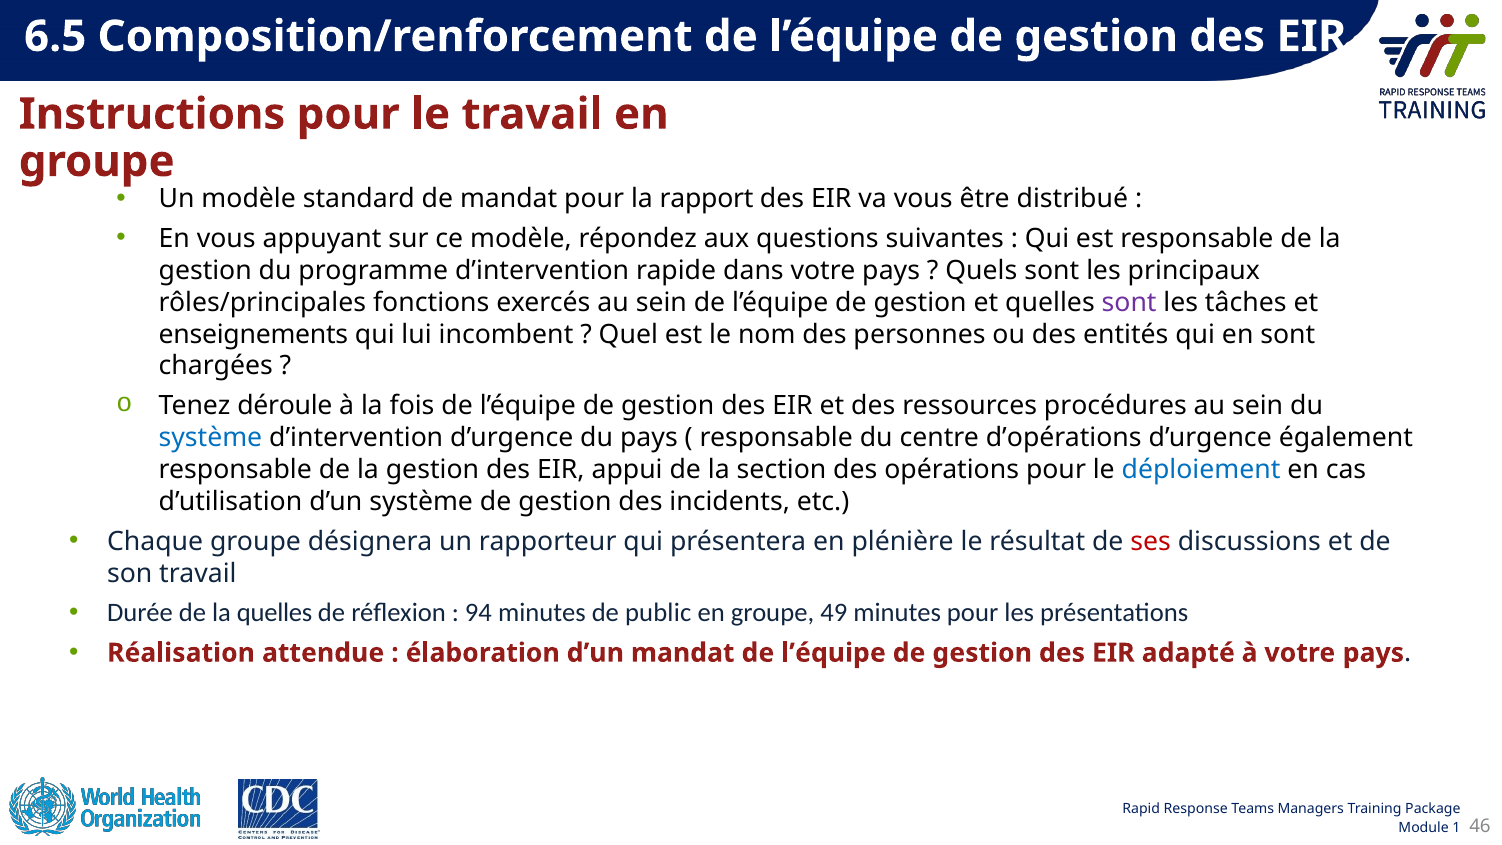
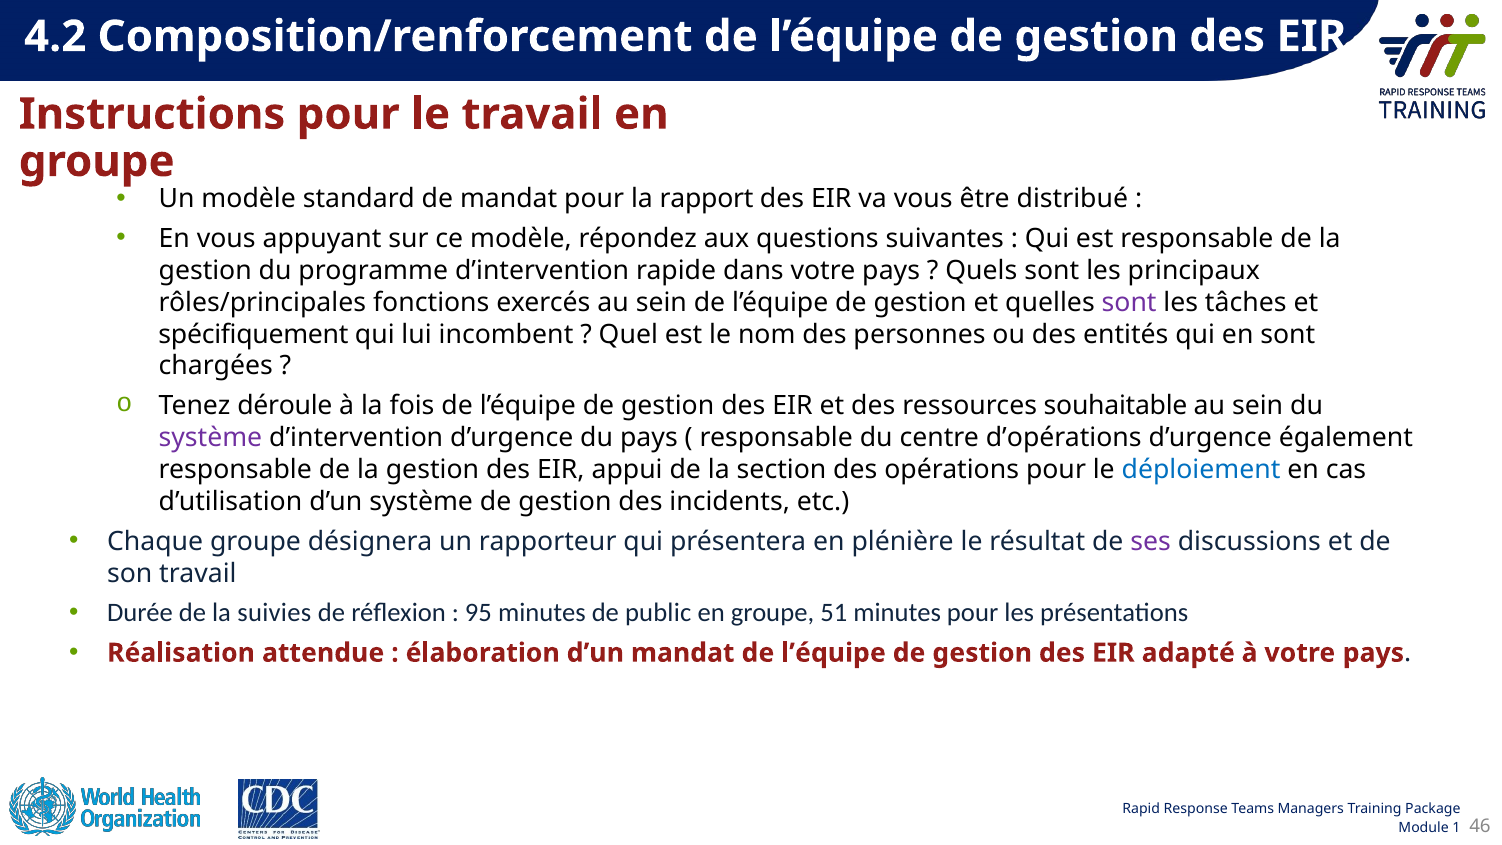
6.5: 6.5 -> 4.2
enseignements: enseignements -> spécifiquement
procédures: procédures -> souhaitable
système at (210, 438) colour: blue -> purple
ses colour: red -> purple
la quelles: quelles -> suivies
94: 94 -> 95
49: 49 -> 51
